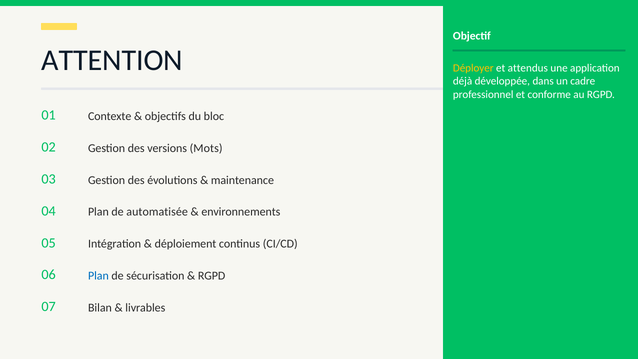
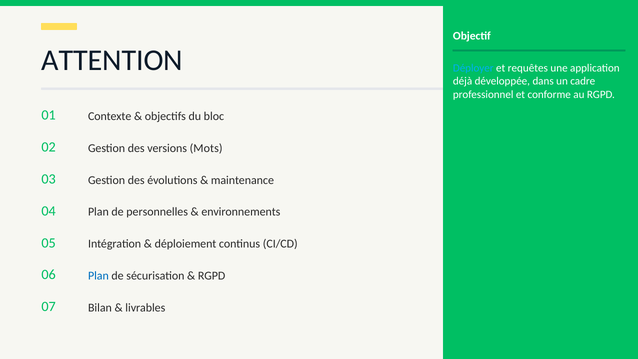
Déployer colour: yellow -> light blue
attendus: attendus -> requêtes
automatisée: automatisée -> personnelles
